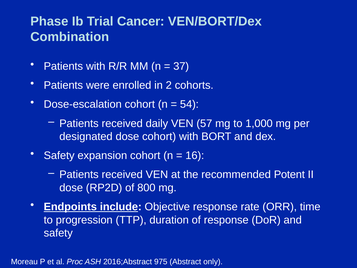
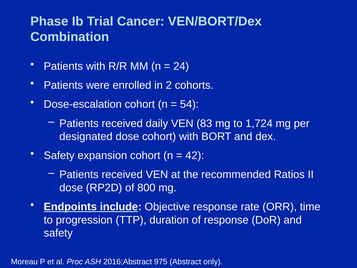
37: 37 -> 24
57: 57 -> 83
1,000: 1,000 -> 1,724
16: 16 -> 42
Potent: Potent -> Ratios
